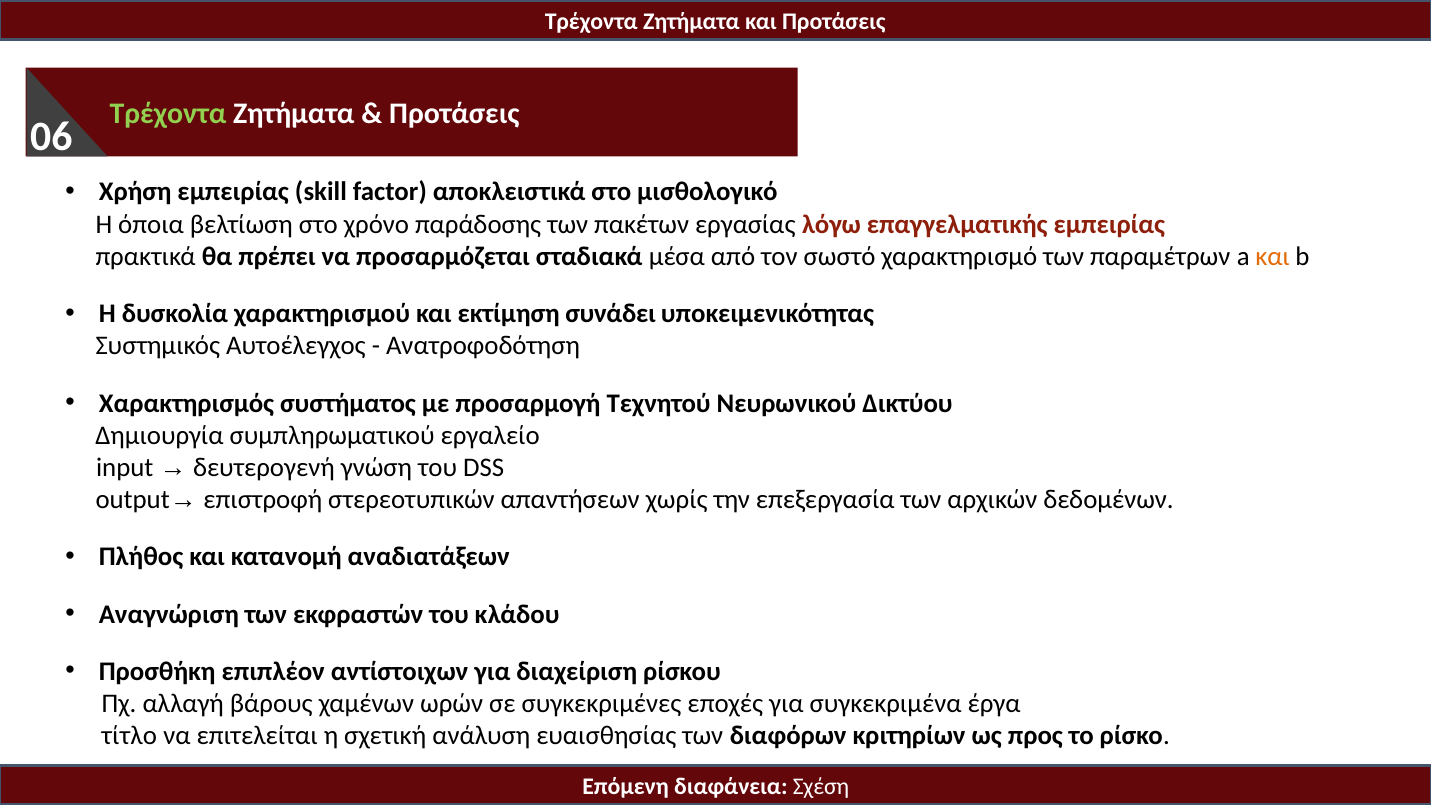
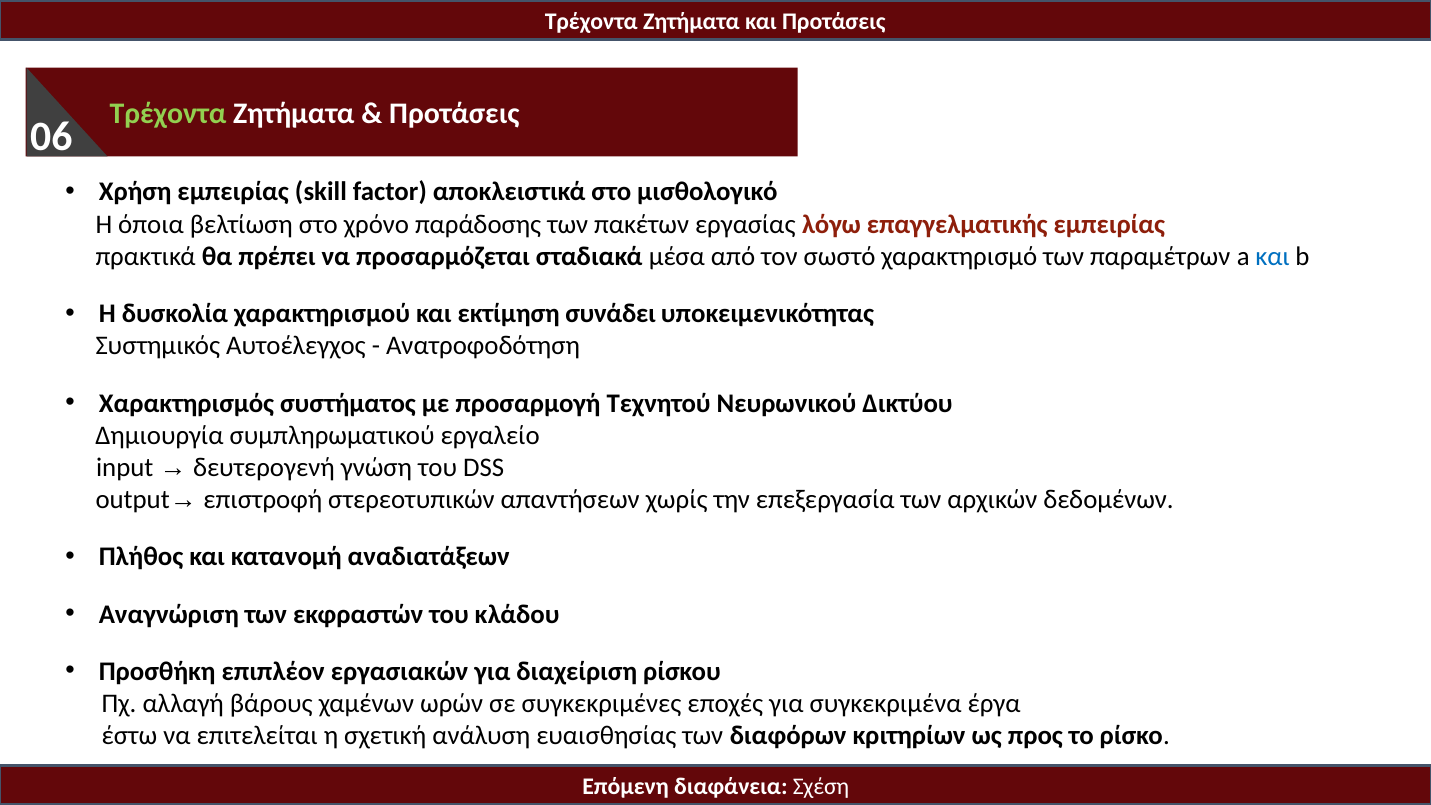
και at (1272, 256) colour: orange -> blue
αντίστοιχων: αντίστοιχων -> εργασιακών
τίτλο: τίτλο -> έστω
